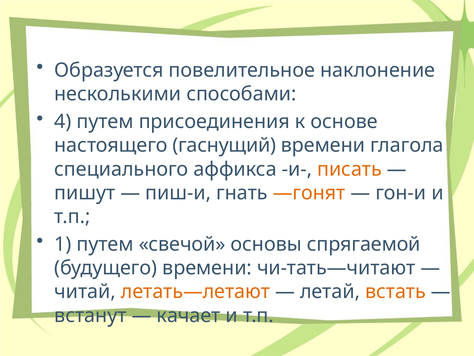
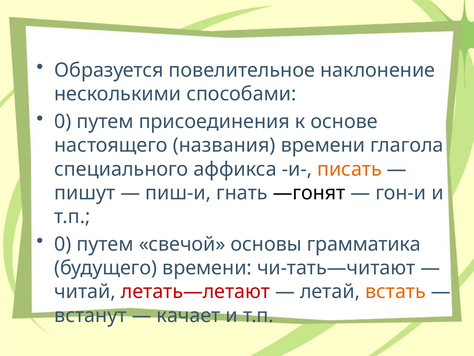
4 at (63, 122): 4 -> 0
гаснущий: гаснущий -> названия
—гонят colour: orange -> black
1 at (63, 244): 1 -> 0
спрягаемой: спрягаемой -> грамматика
летать—летают colour: orange -> red
